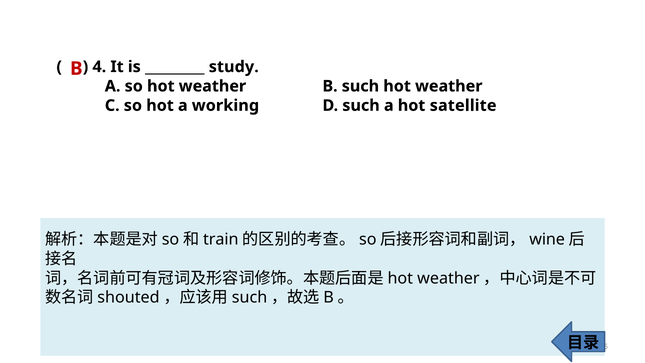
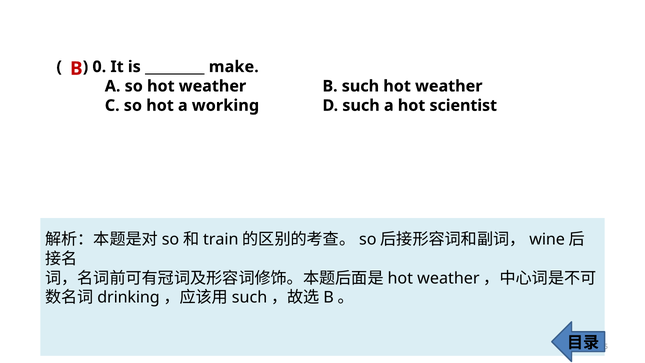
4: 4 -> 0
study: study -> make
satellite: satellite -> scientist
shouted: shouted -> drinking
